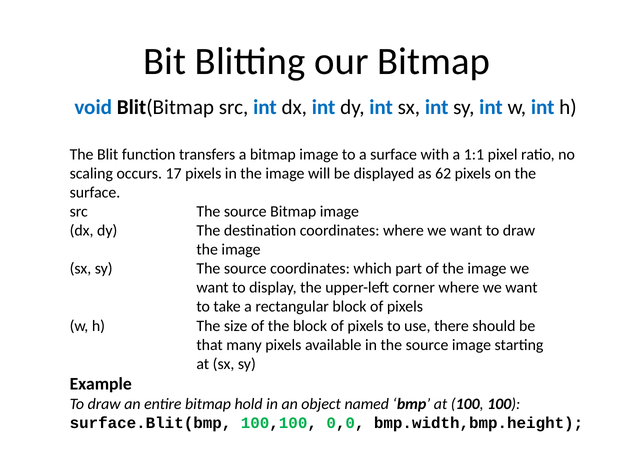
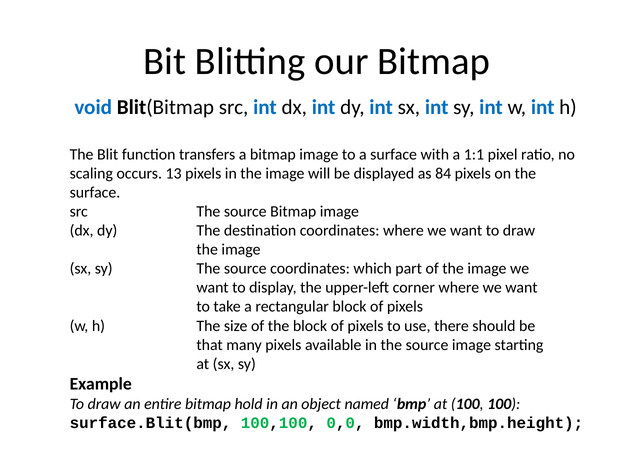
17: 17 -> 13
62: 62 -> 84
